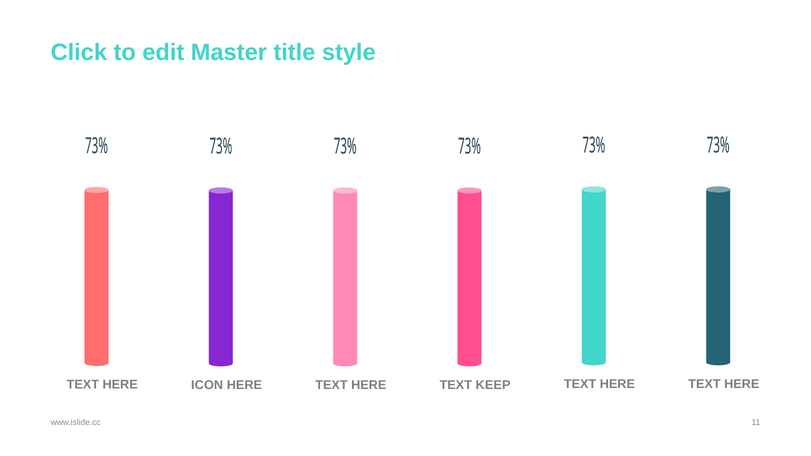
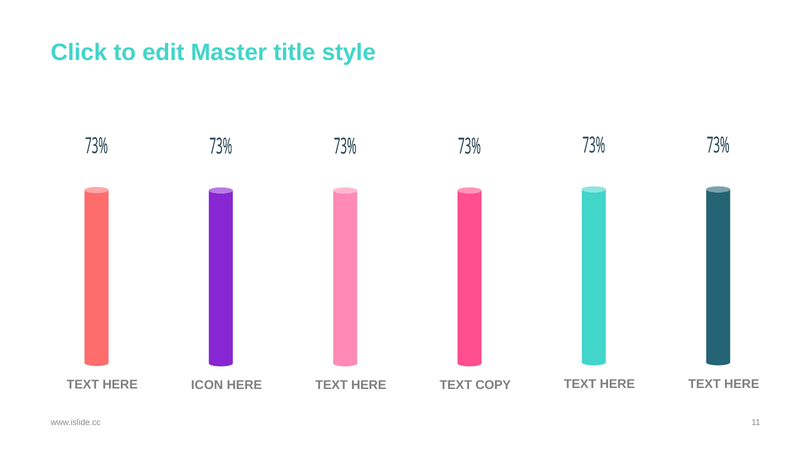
KEEP: KEEP -> COPY
